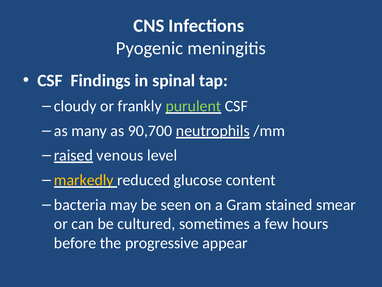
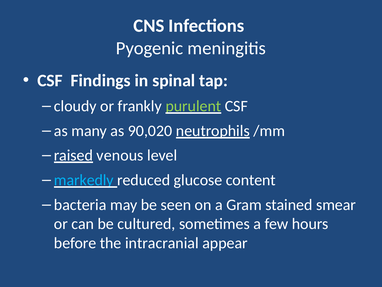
90,700: 90,700 -> 90,020
markedly colour: yellow -> light blue
progressive: progressive -> intracranial
